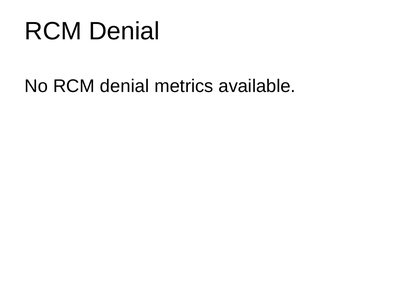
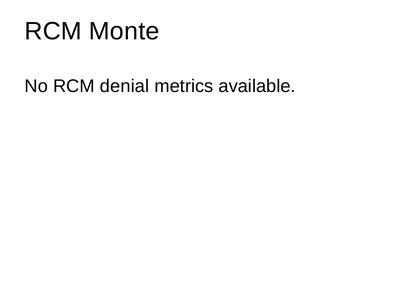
Denial at (124, 31): Denial -> Monte
